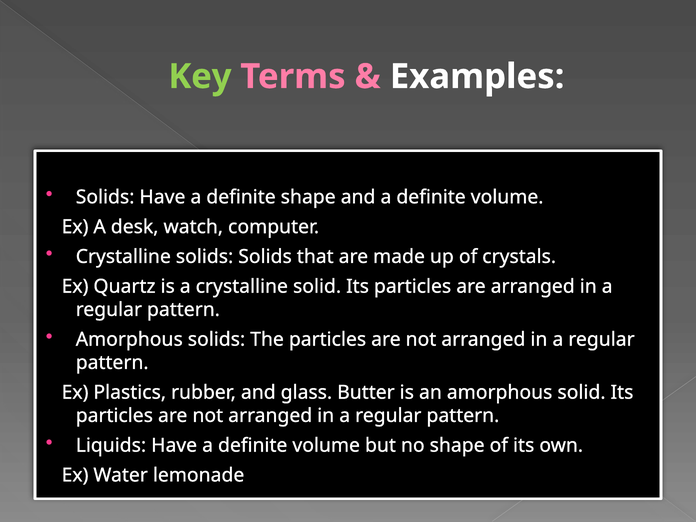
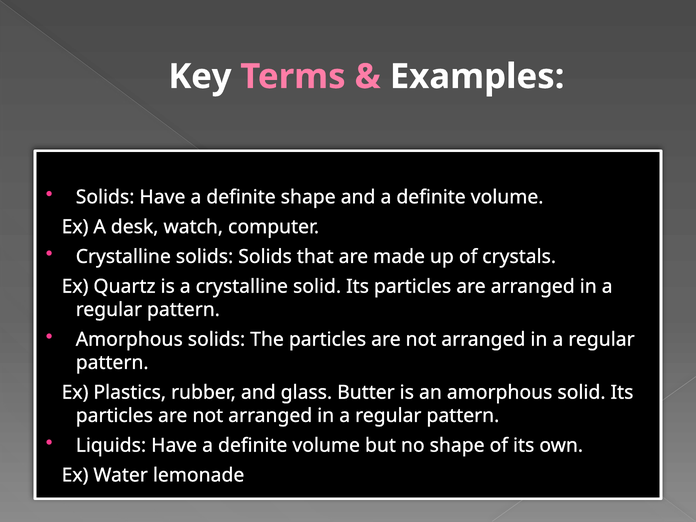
Key colour: light green -> white
